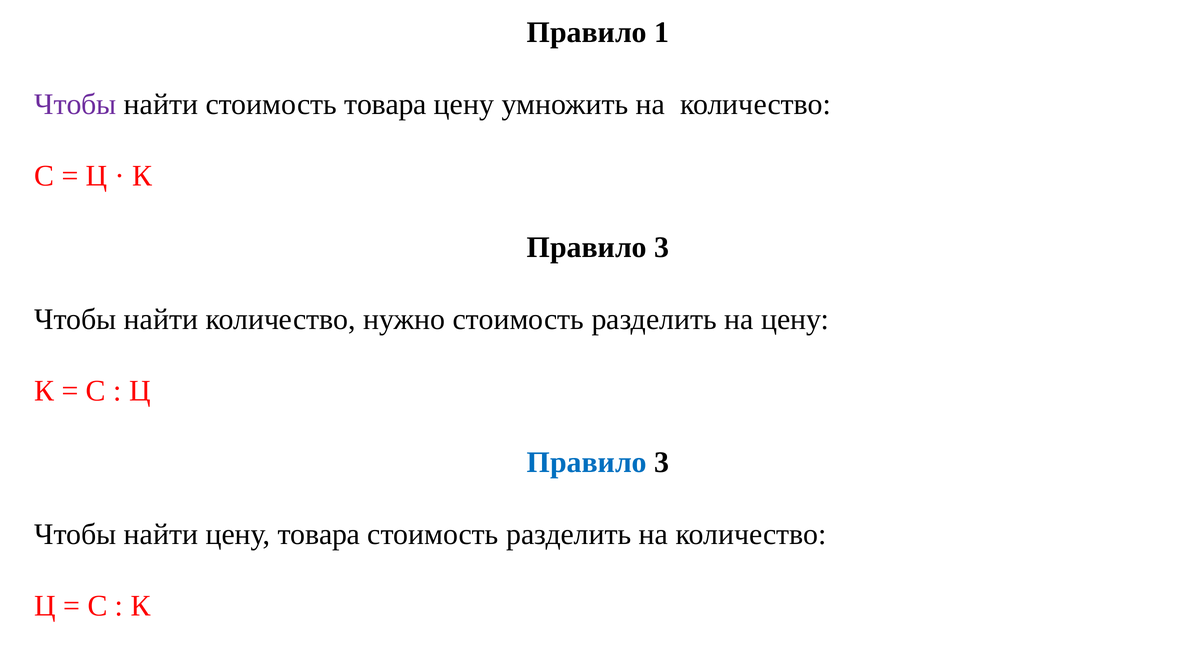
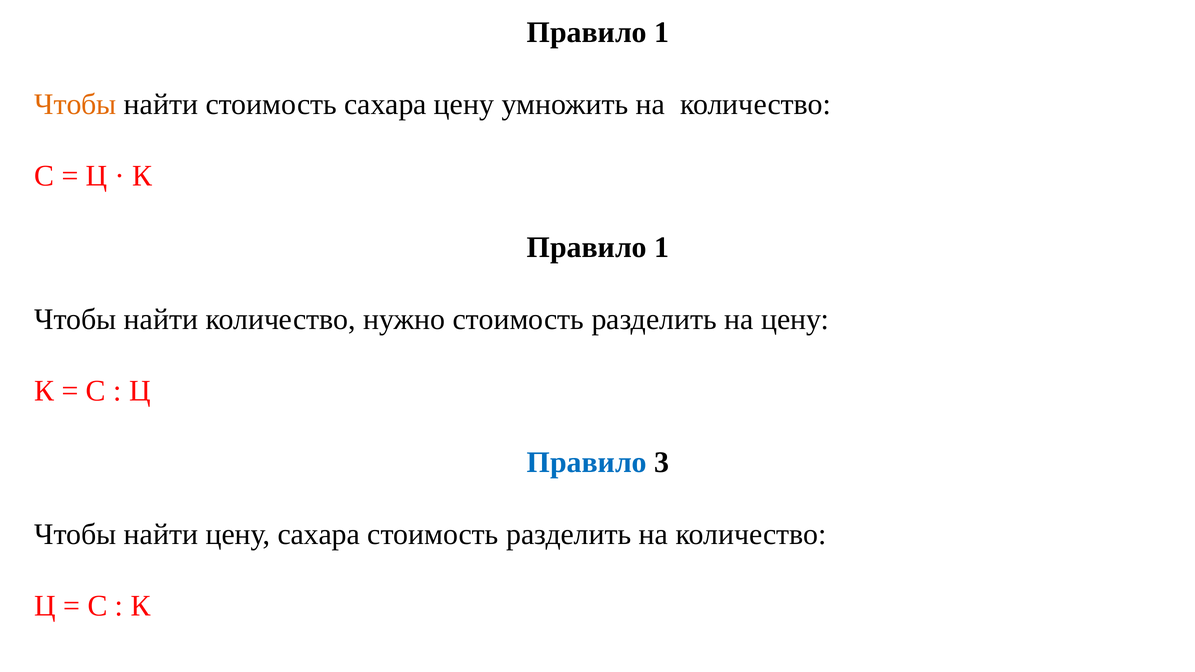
Чтобы at (75, 104) colour: purple -> orange
стоимость товара: товара -> сахара
3 at (662, 248): 3 -> 1
цену товара: товара -> сахара
